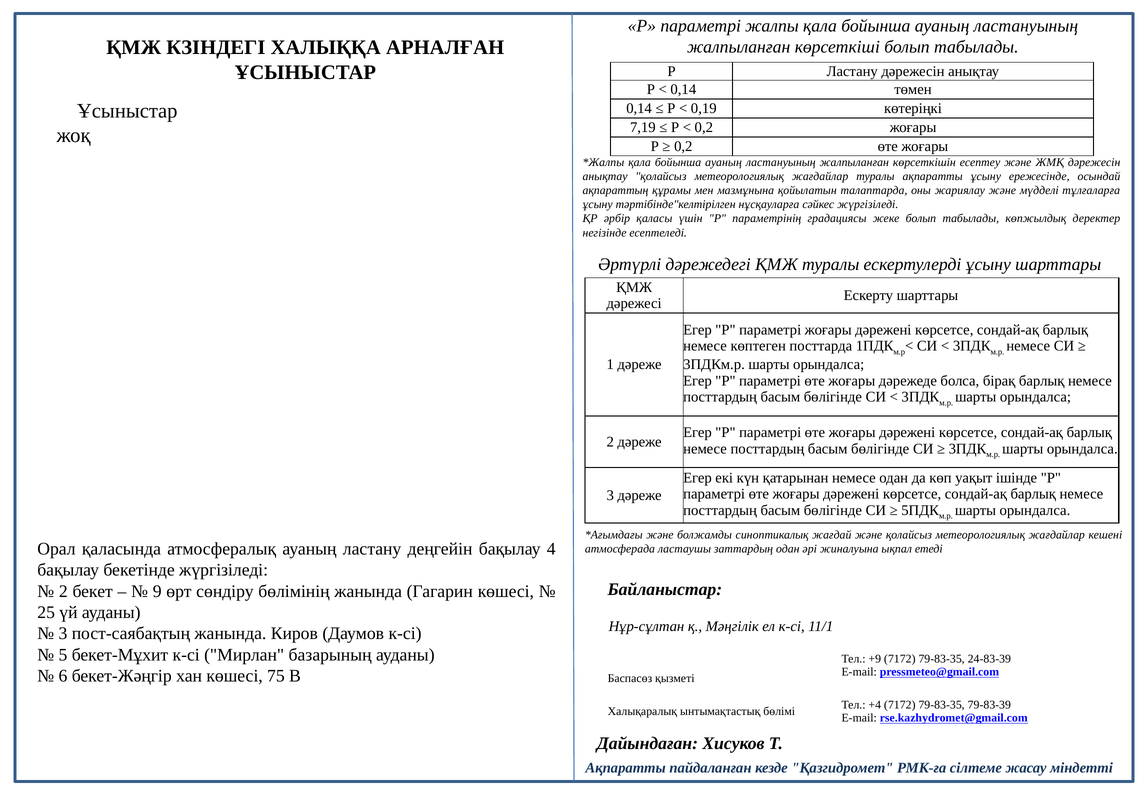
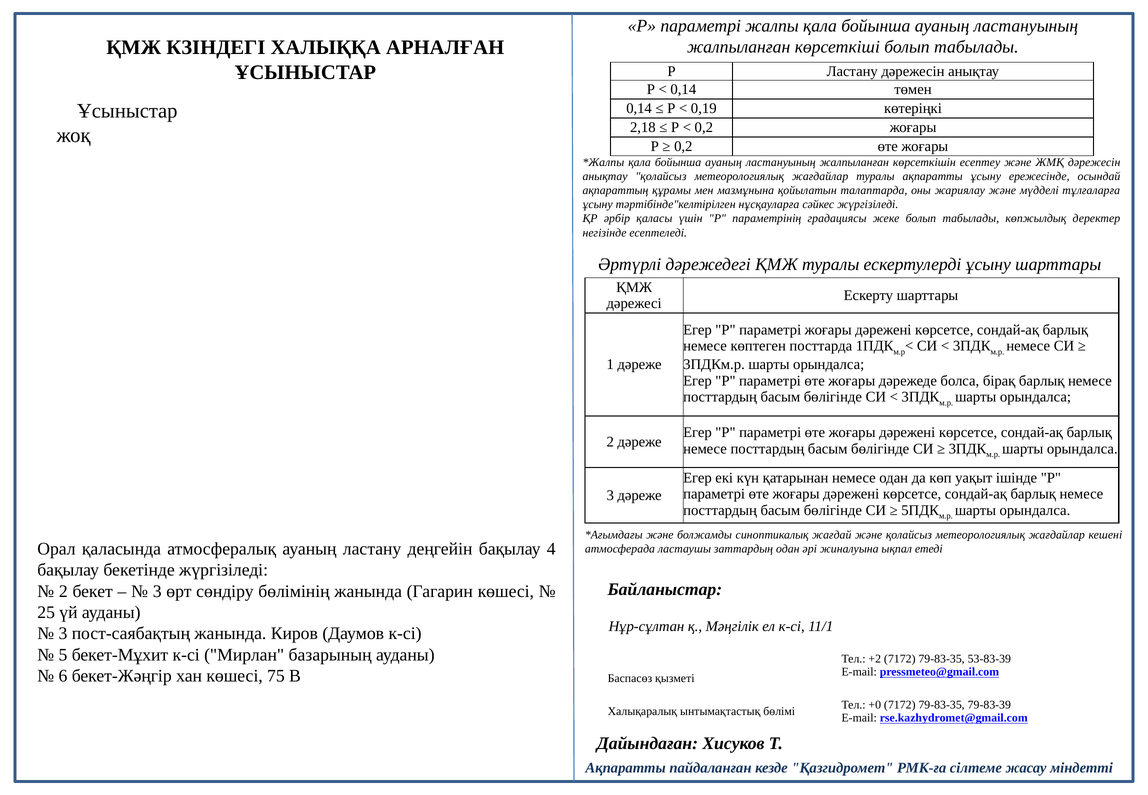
7,19: 7,19 -> 2,18
9 at (157, 591): 9 -> 3
+9: +9 -> +2
24-83-39: 24-83-39 -> 53-83-39
+4: +4 -> +0
